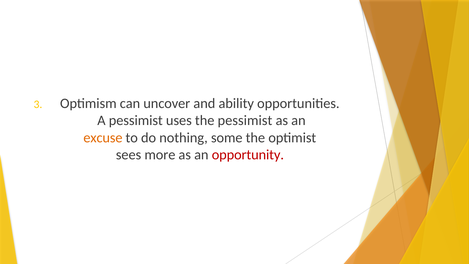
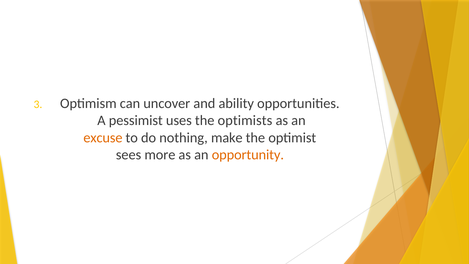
the pessimist: pessimist -> optimists
some: some -> make
opportunity colour: red -> orange
